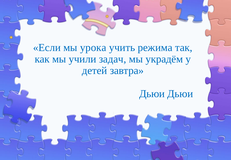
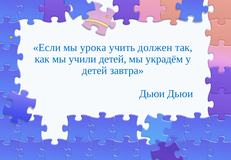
режима: режима -> должен
учили задач: задач -> детей
